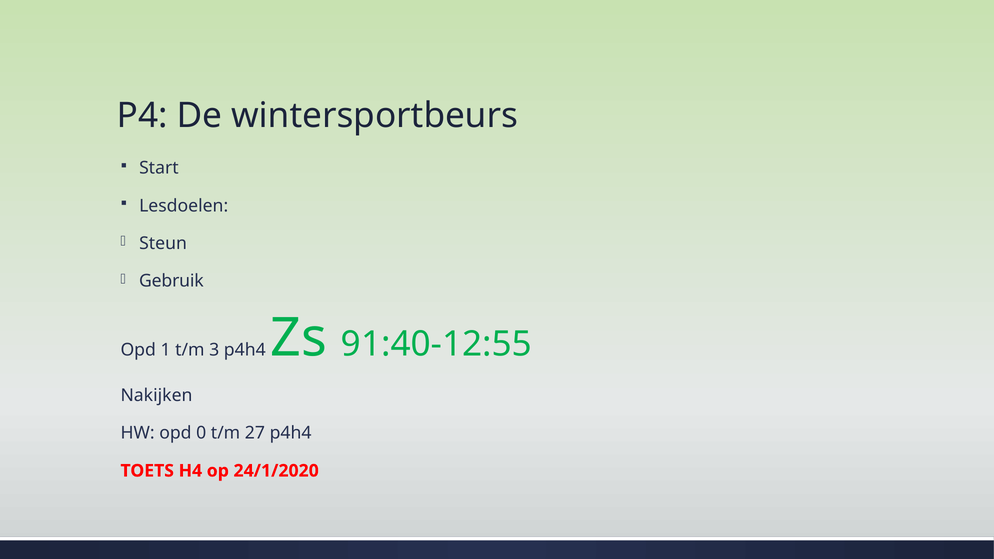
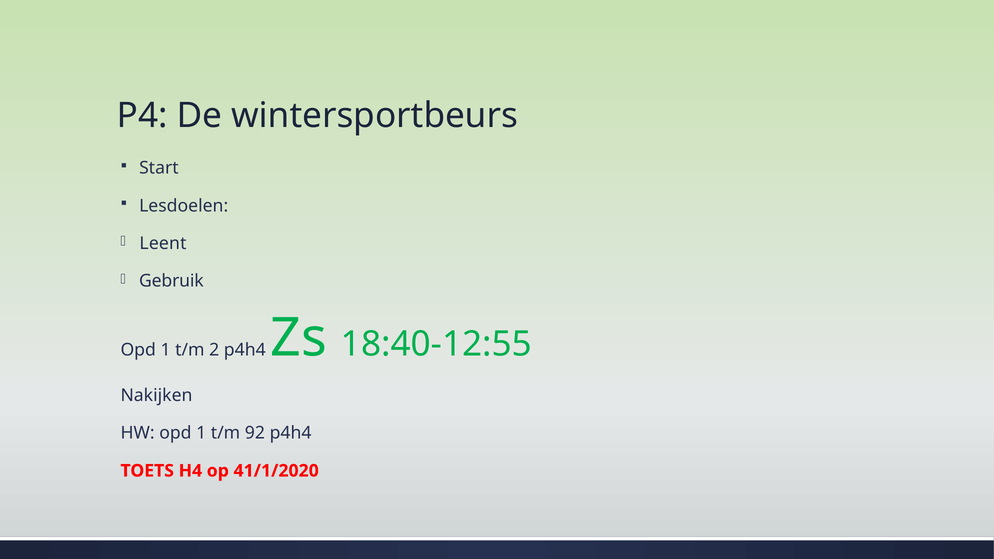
Steun: Steun -> Leent
3: 3 -> 2
91:40-12:55: 91:40-12:55 -> 18:40-12:55
HW opd 0: 0 -> 1
27: 27 -> 92
24/1/2020: 24/1/2020 -> 41/1/2020
